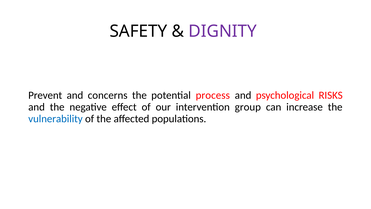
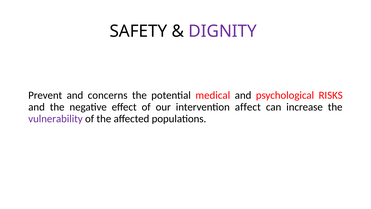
process: process -> medical
group: group -> affect
vulnerability colour: blue -> purple
